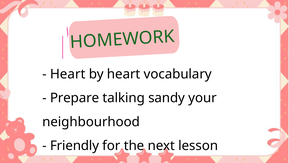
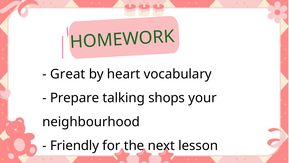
Heart at (68, 74): Heart -> Great
sandy: sandy -> shops
